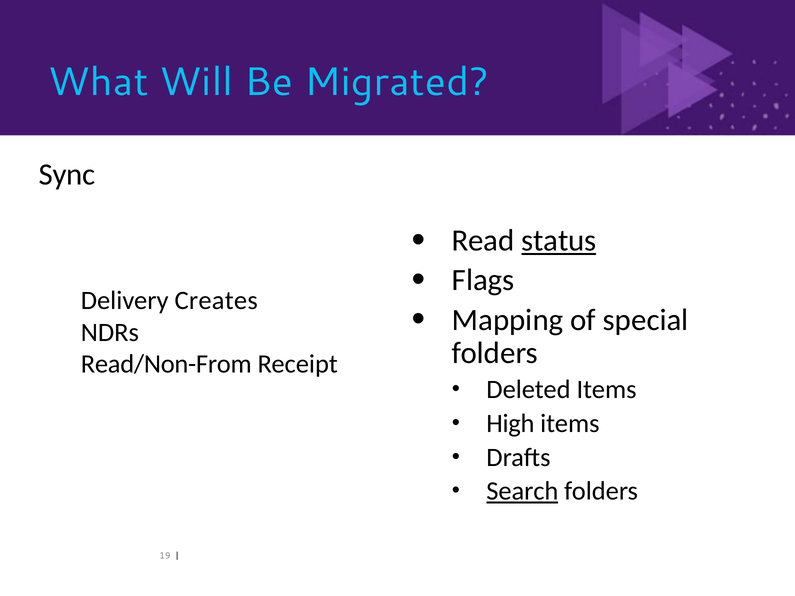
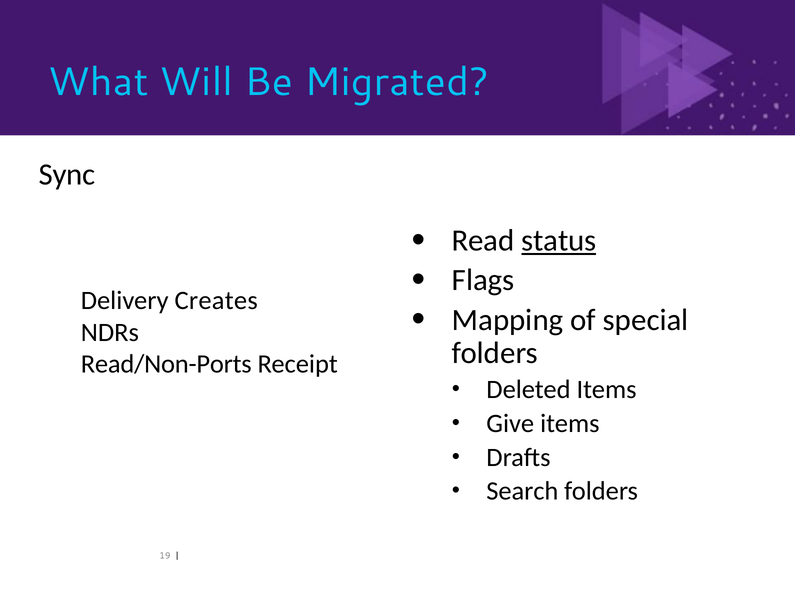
Read/Non-From: Read/Non-From -> Read/Non-Ports
High: High -> Give
Search underline: present -> none
